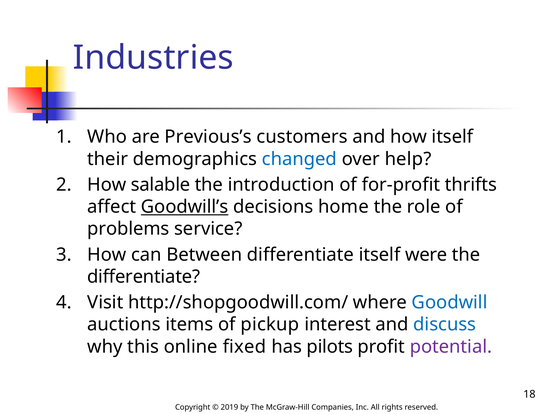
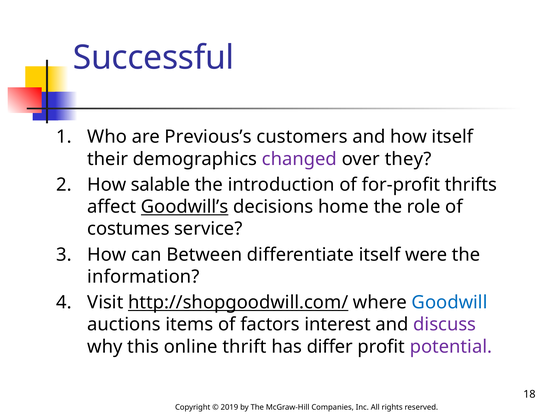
Industries: Industries -> Successful
changed colour: blue -> purple
help: help -> they
problems: problems -> costumes
differentiate at (144, 277): differentiate -> information
http://shopgoodwill.com/ underline: none -> present
pickup: pickup -> factors
discuss colour: blue -> purple
fixed: fixed -> thrift
pilots: pilots -> differ
